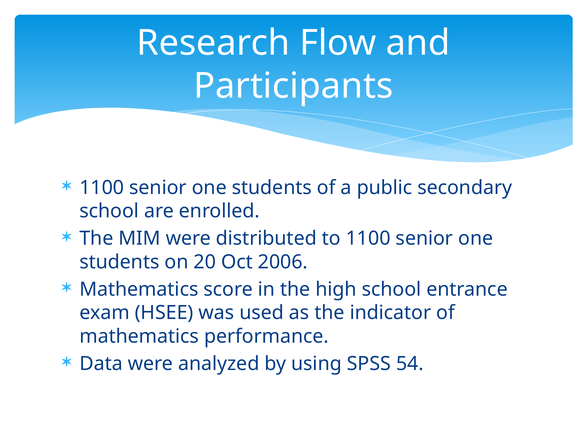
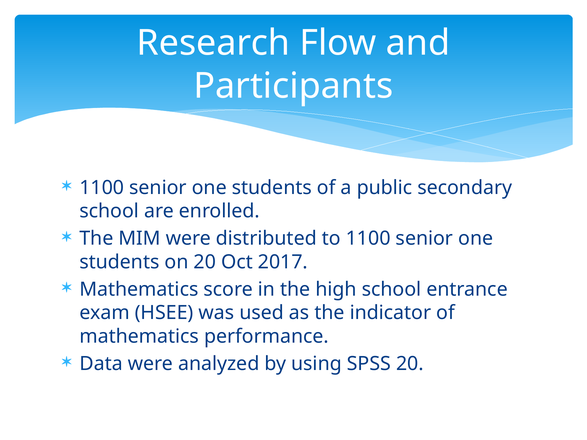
2006: 2006 -> 2017
SPSS 54: 54 -> 20
